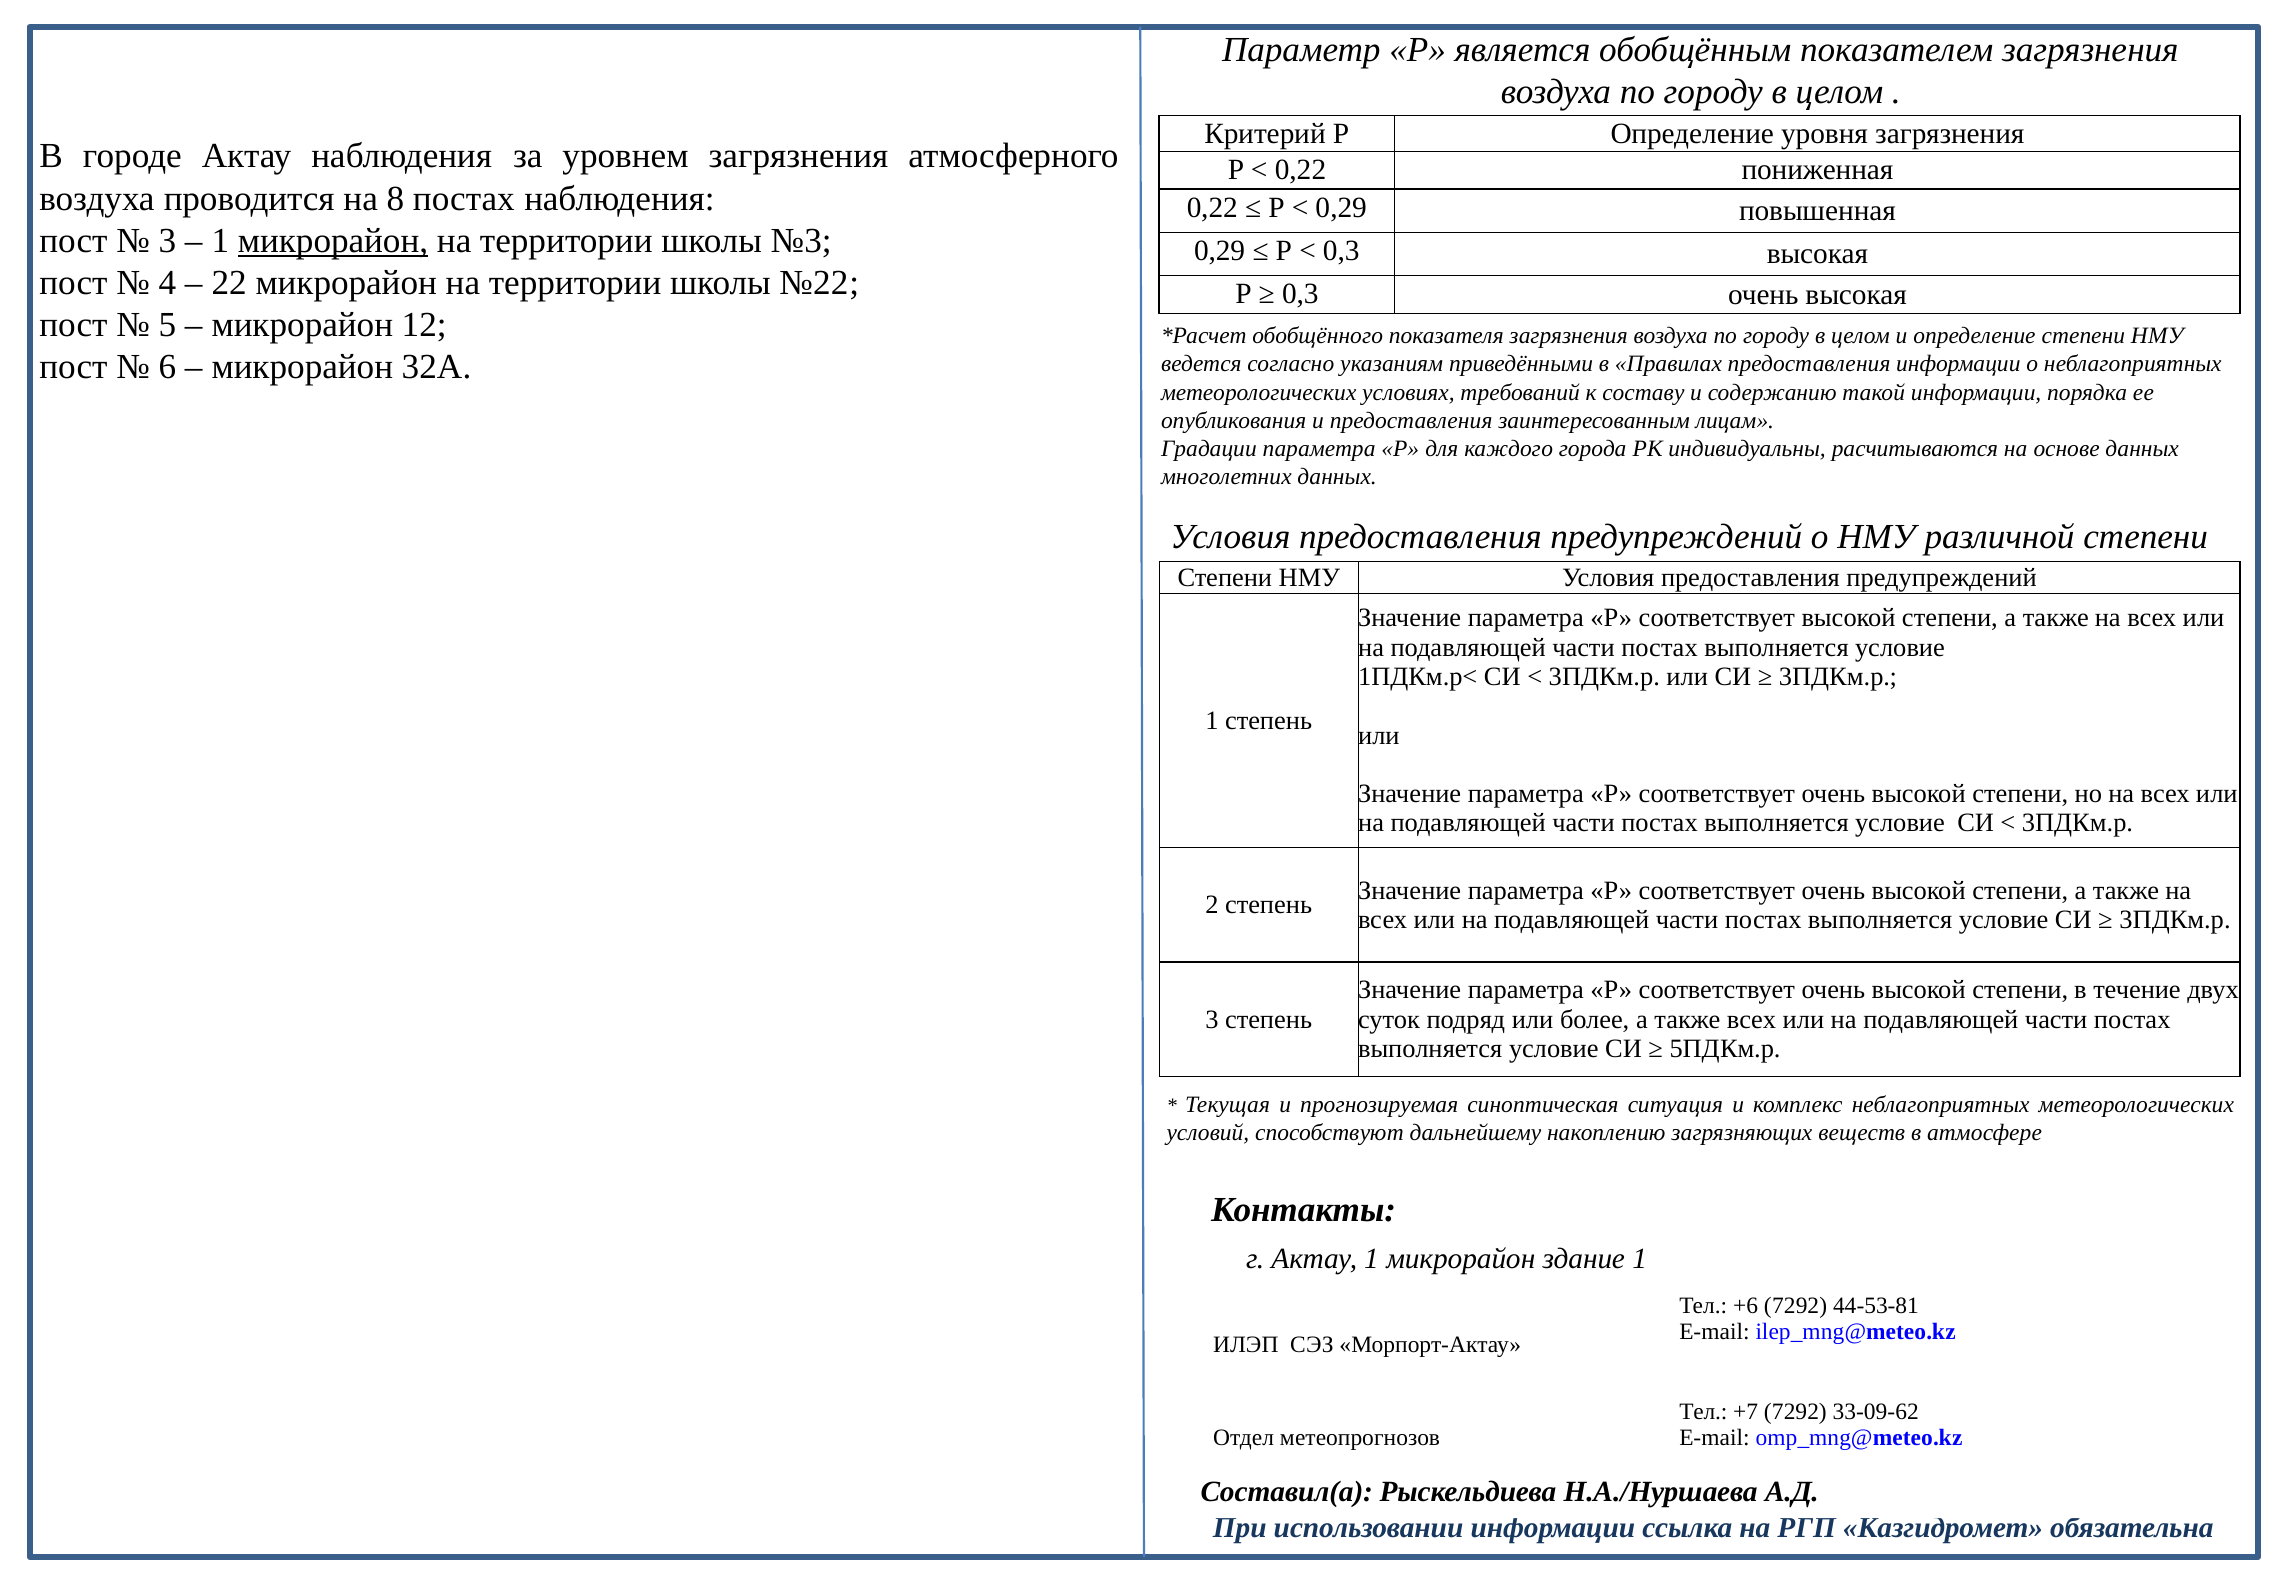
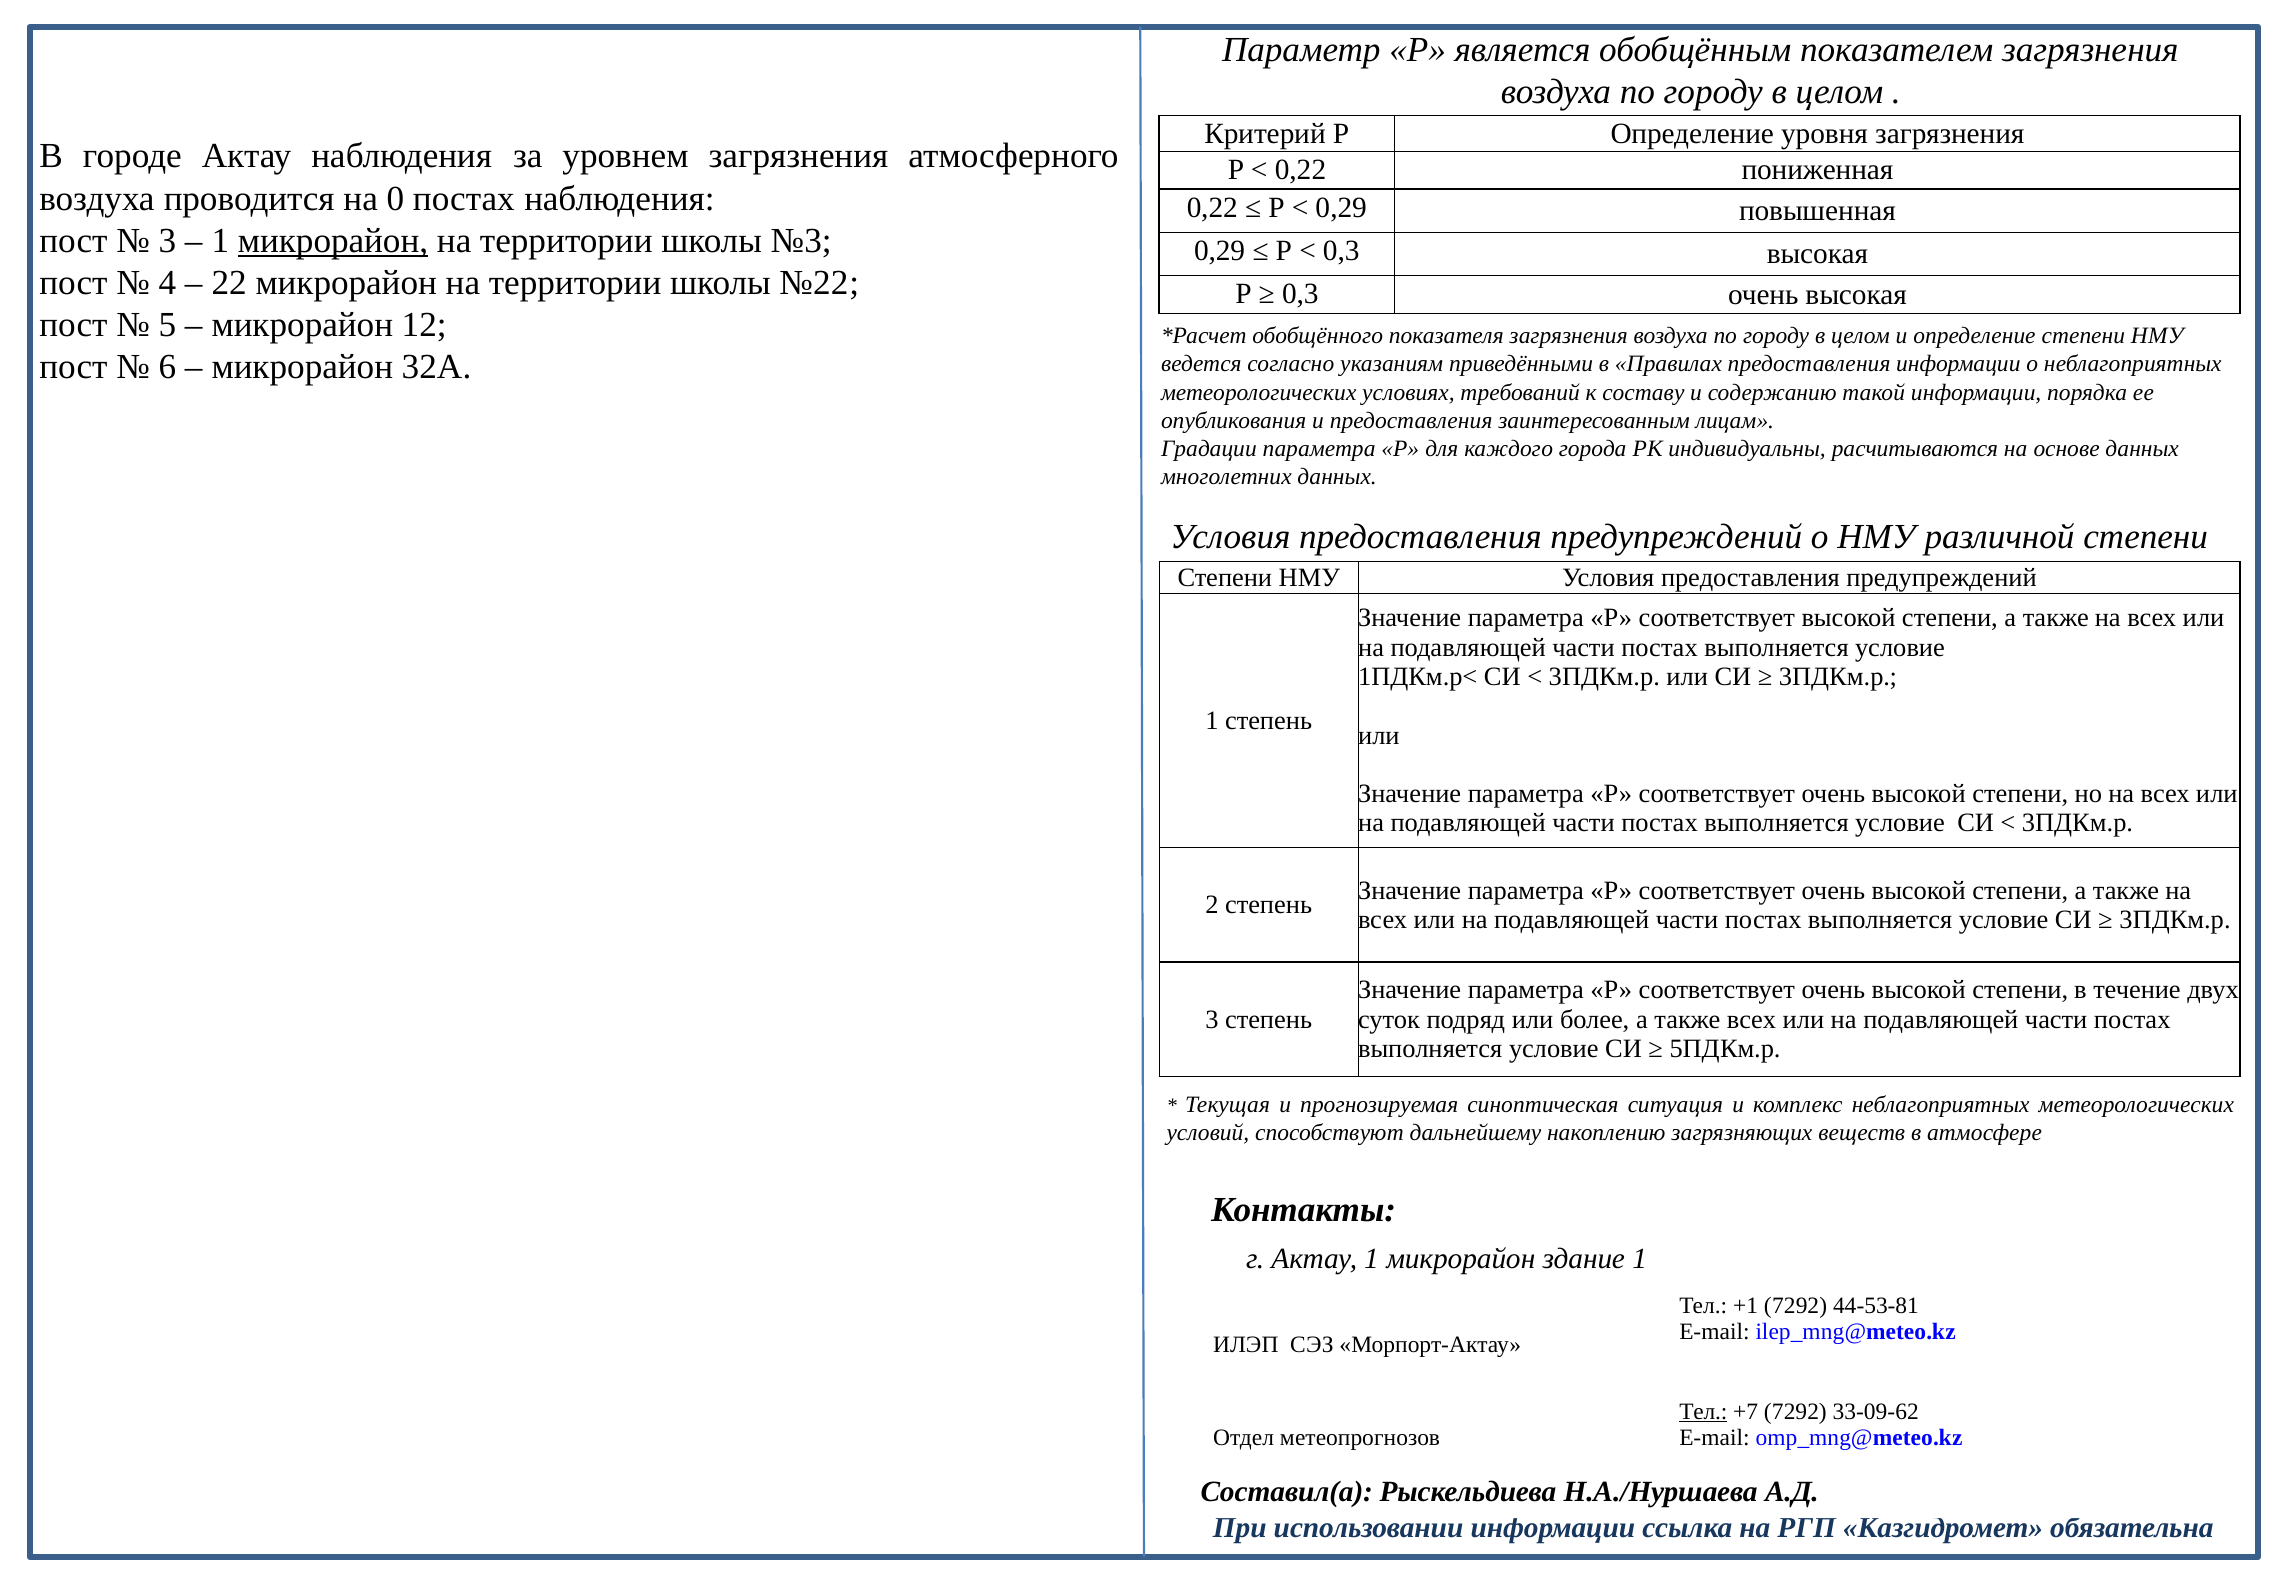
8: 8 -> 0
+6: +6 -> +1
Тел at (1703, 1412) underline: none -> present
